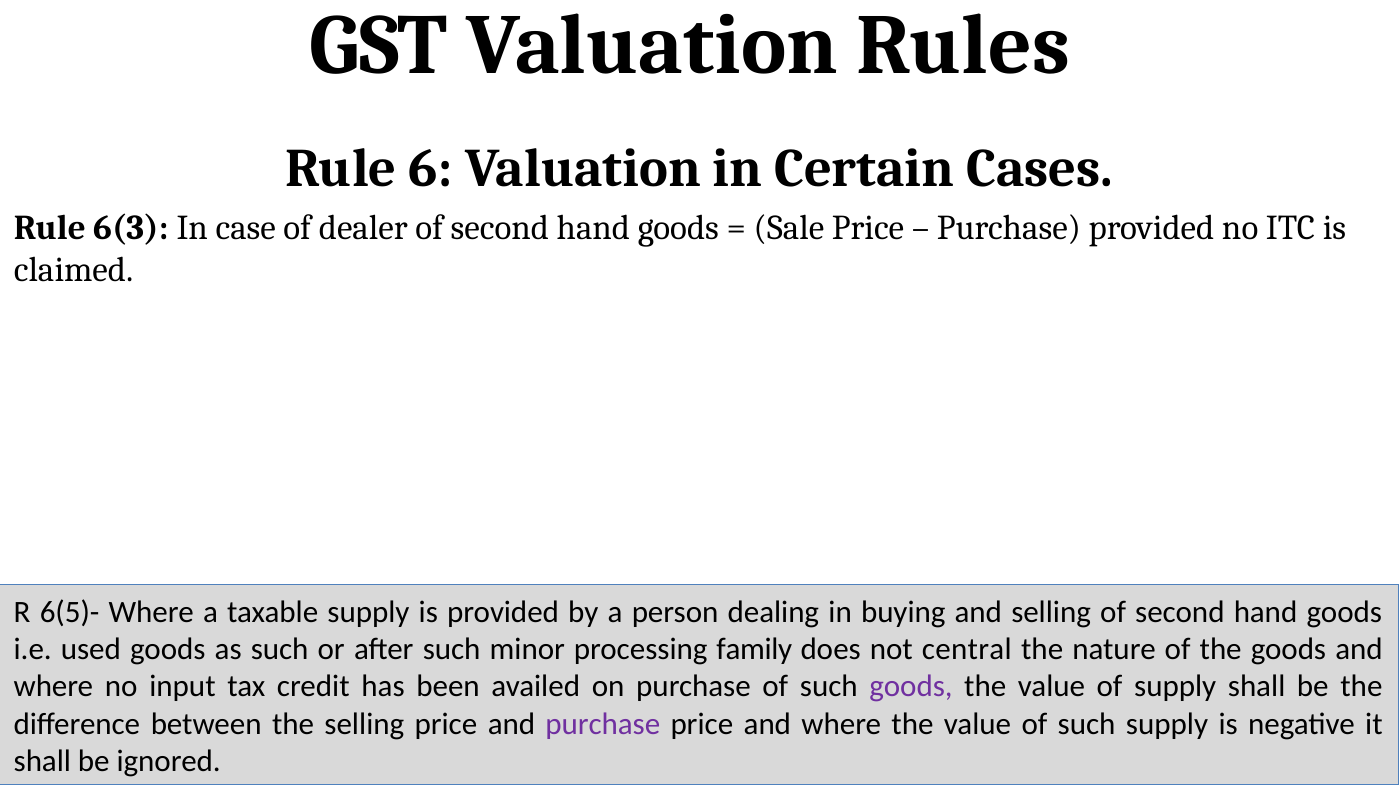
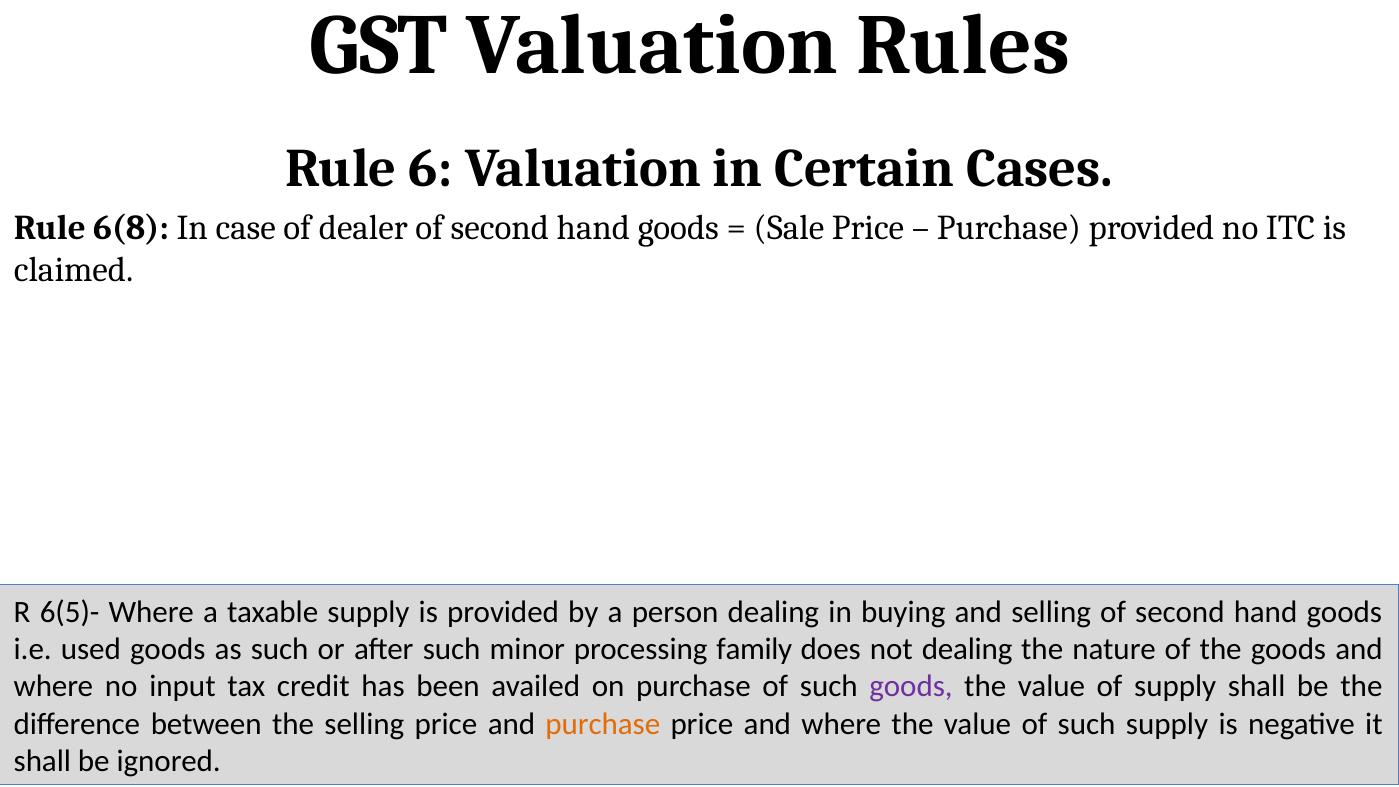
6(3: 6(3 -> 6(8
not central: central -> dealing
purchase at (603, 724) colour: purple -> orange
